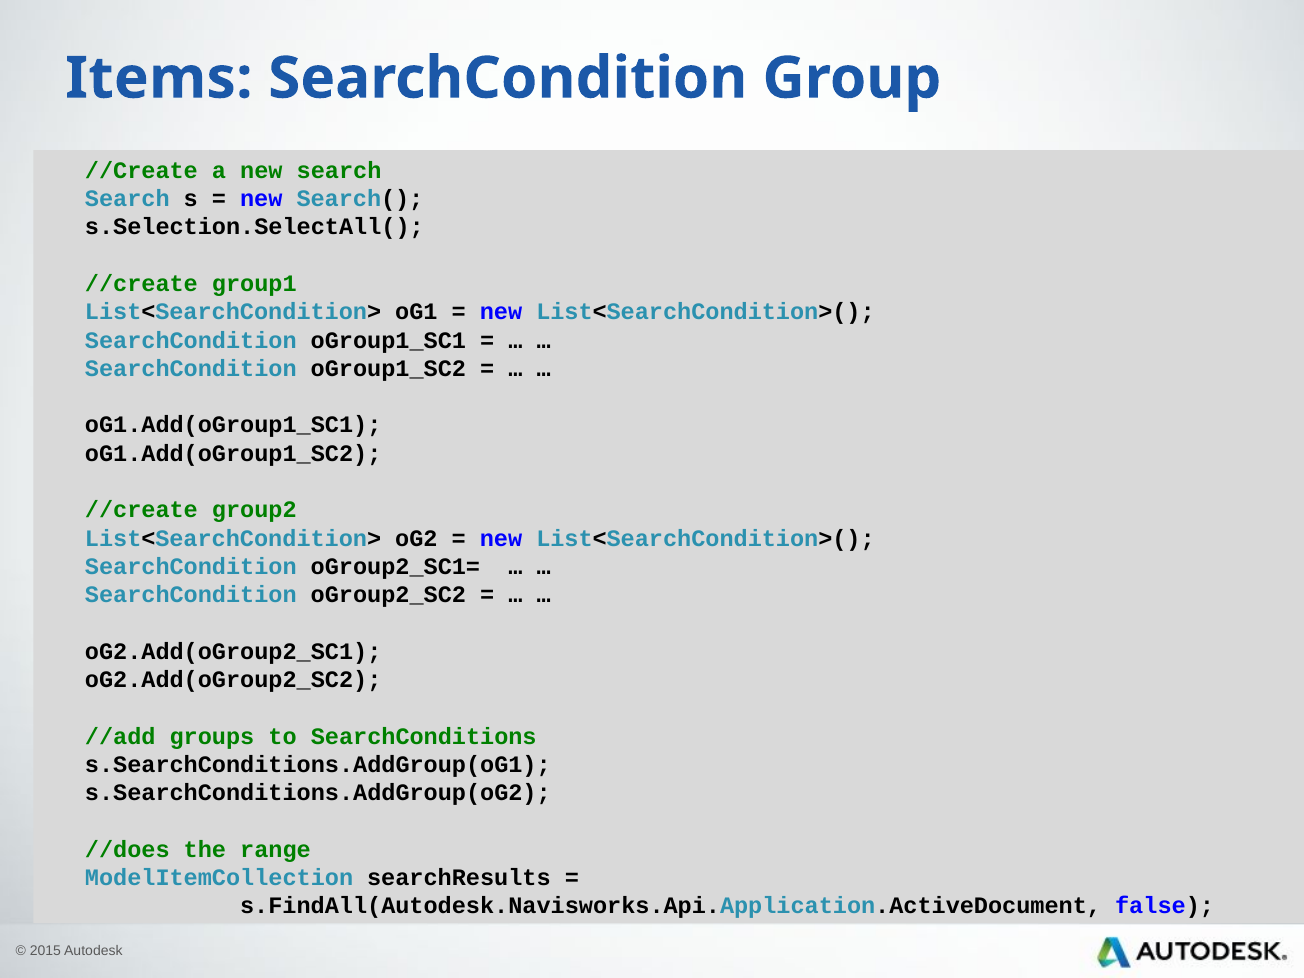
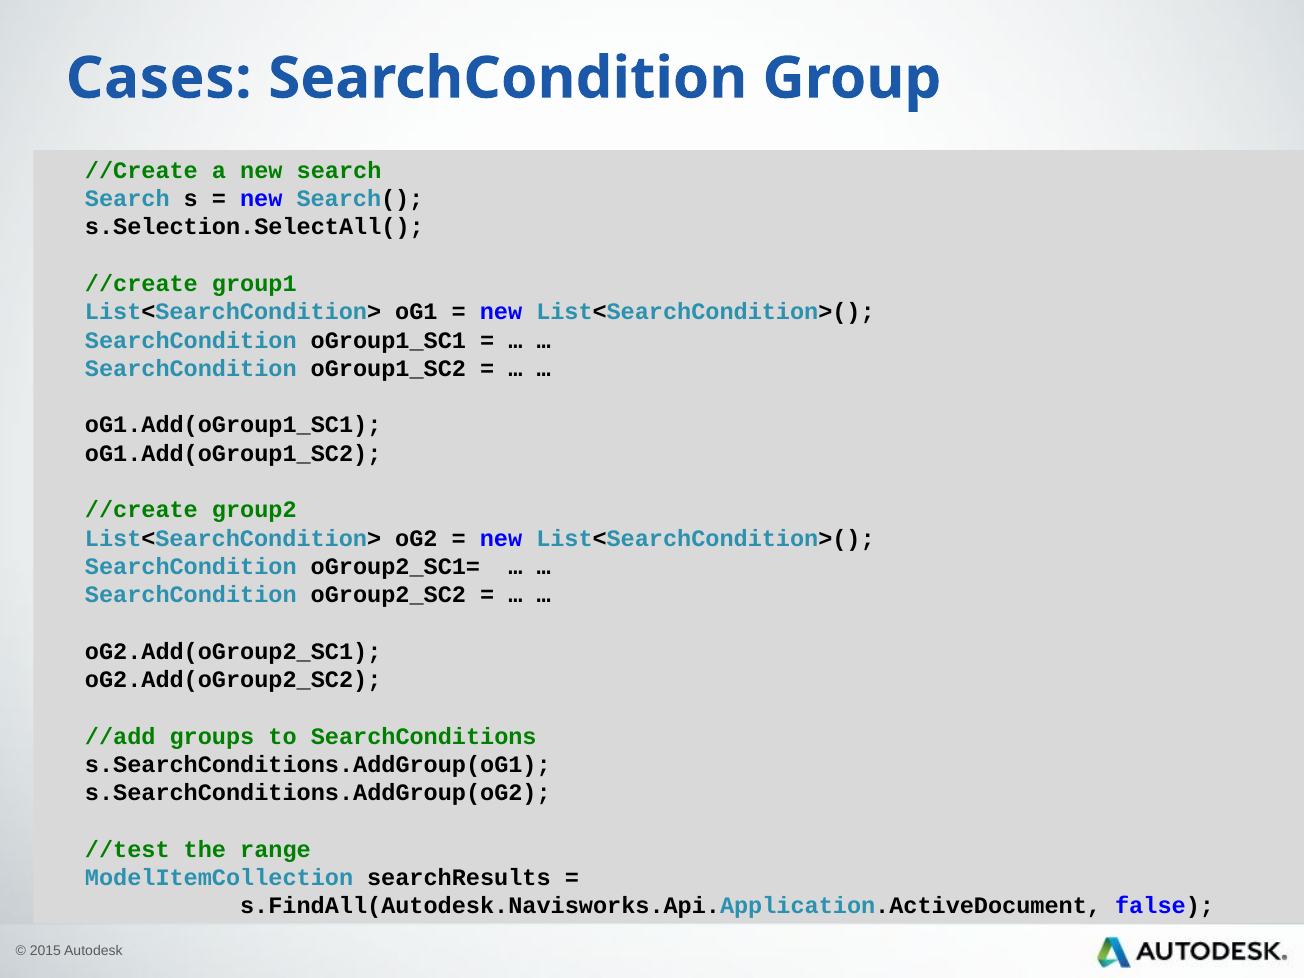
Items: Items -> Cases
//does: //does -> //test
